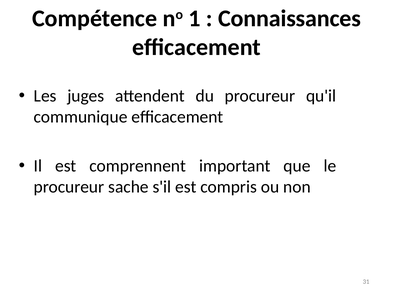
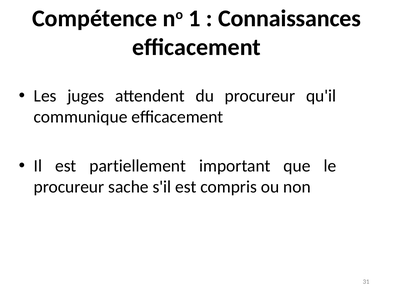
comprennent: comprennent -> partiellement
